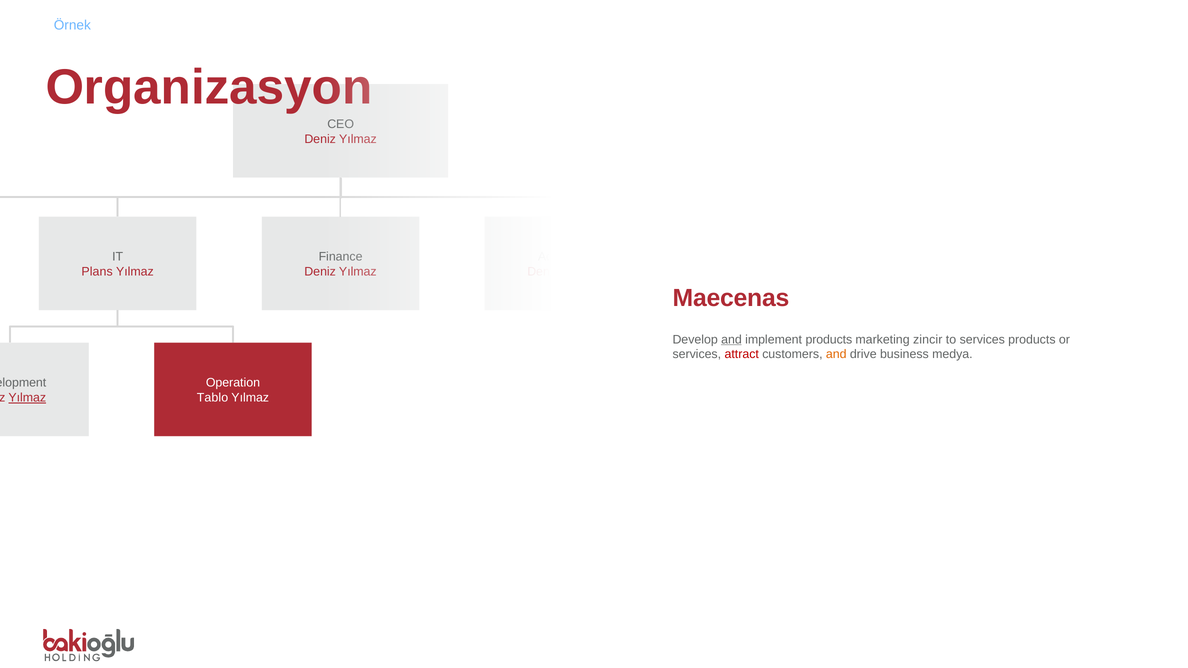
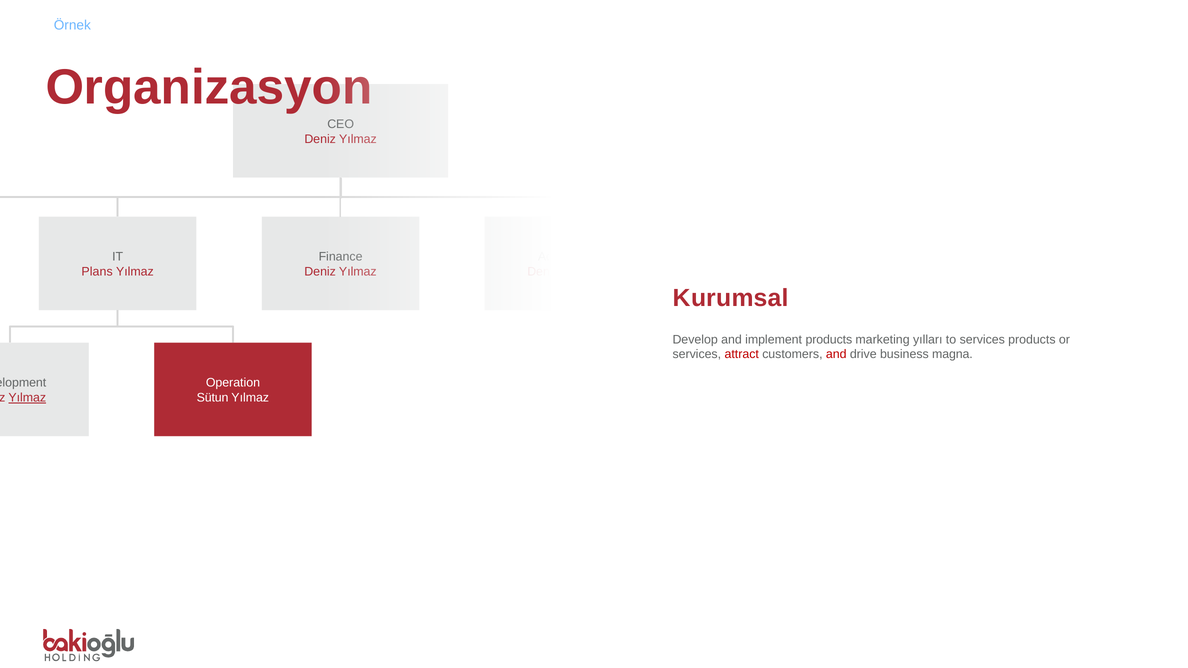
Maecenas: Maecenas -> Kurumsal
and at (731, 340) underline: present -> none
zincir: zincir -> yılları
and at (836, 354) colour: orange -> red
medya: medya -> magna
Tablo: Tablo -> Sütun
